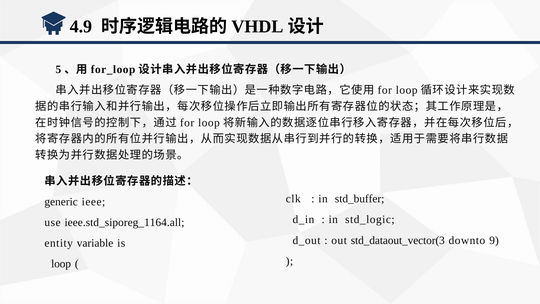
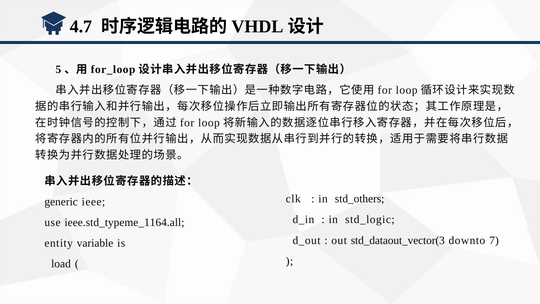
4.9: 4.9 -> 4.7
std_buffer: std_buffer -> std_others
ieee.std_siporeg_1164.all: ieee.std_siporeg_1164.all -> ieee.std_typeme_1164.all
9: 9 -> 7
loop at (61, 264): loop -> load
